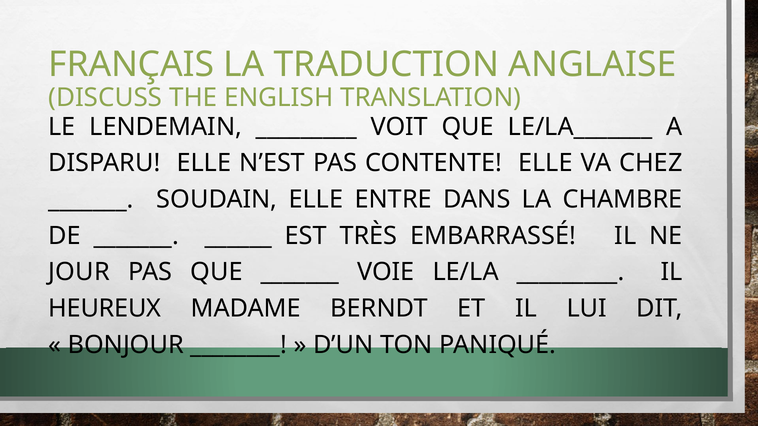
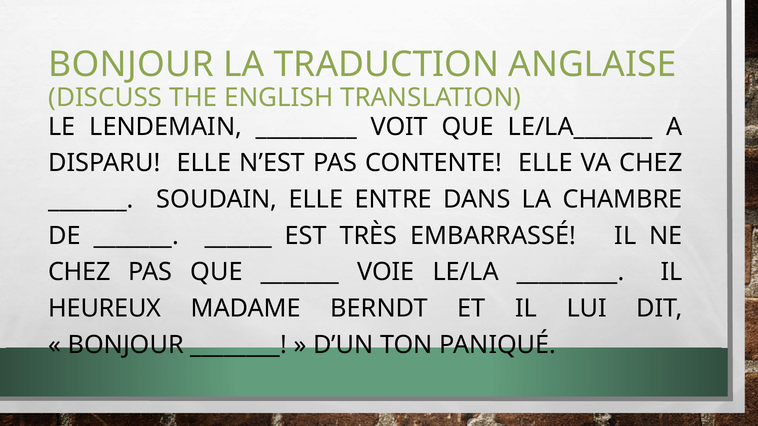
FRANÇAIS at (131, 64): FRANÇAIS -> BONJOUR
JOUR at (79, 272): JOUR -> CHEZ
